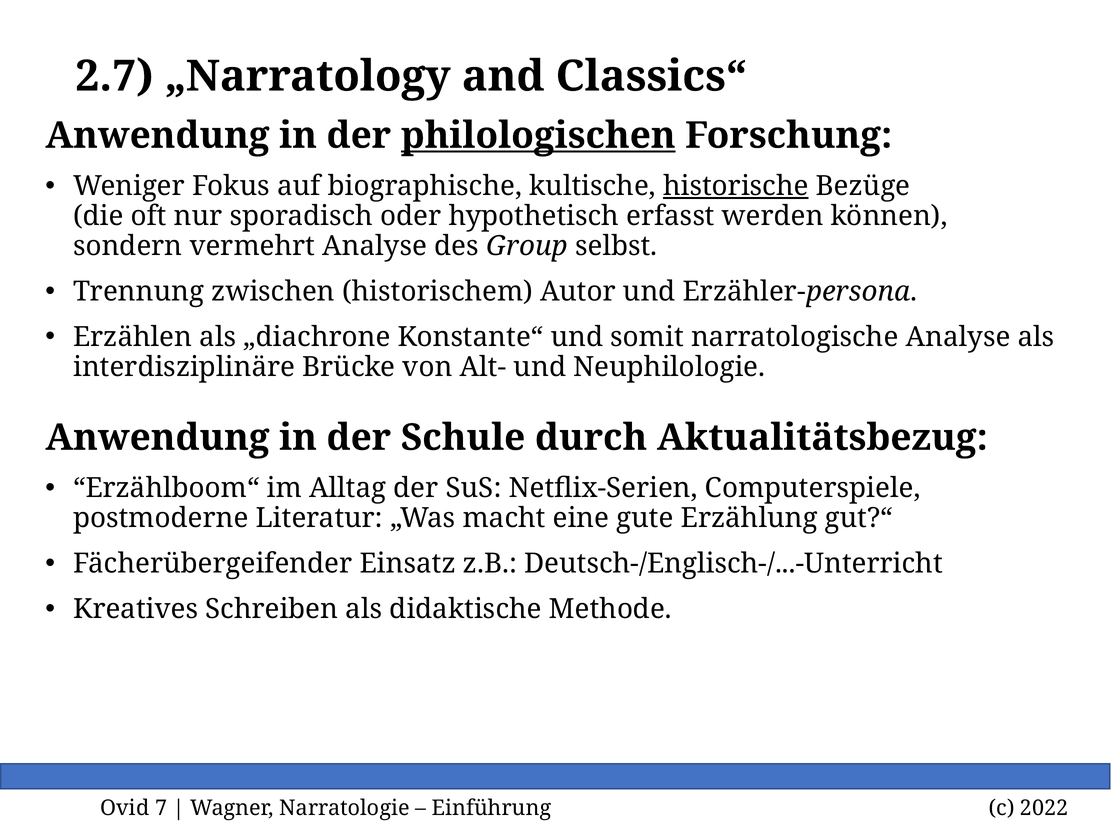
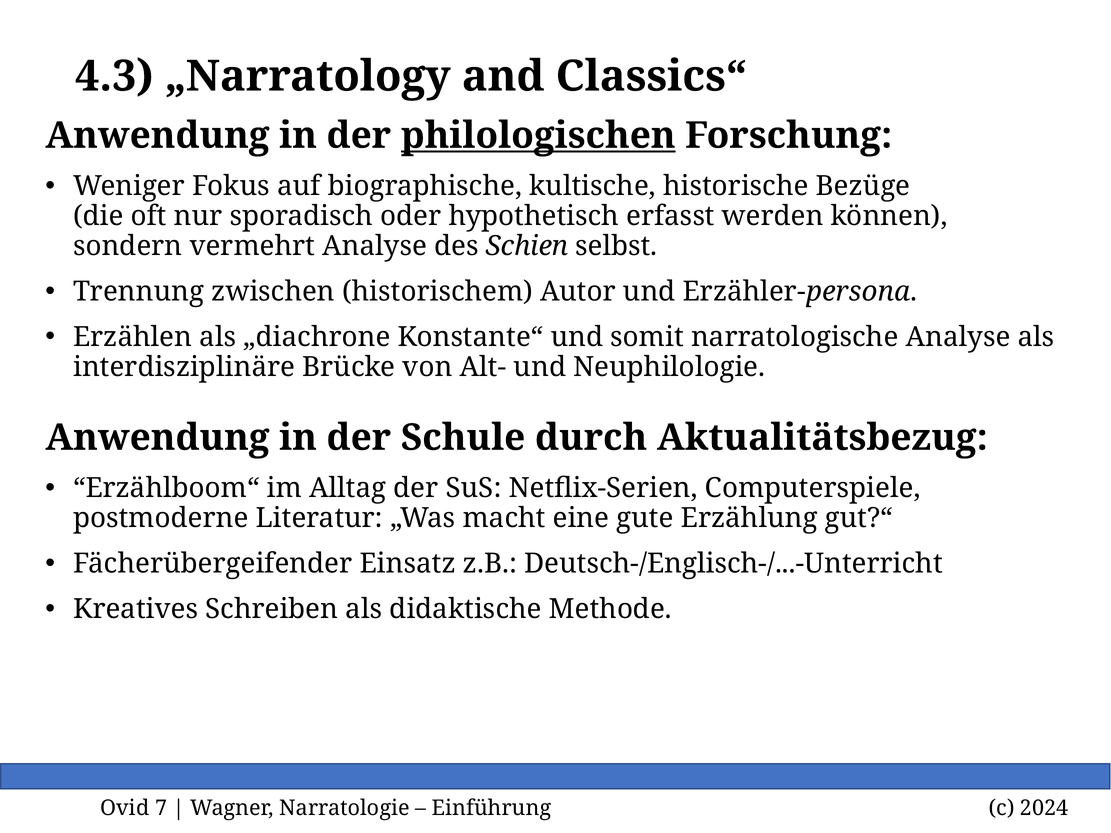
2.7: 2.7 -> 4.3
historische underline: present -> none
Group: Group -> Schien
2022: 2022 -> 2024
